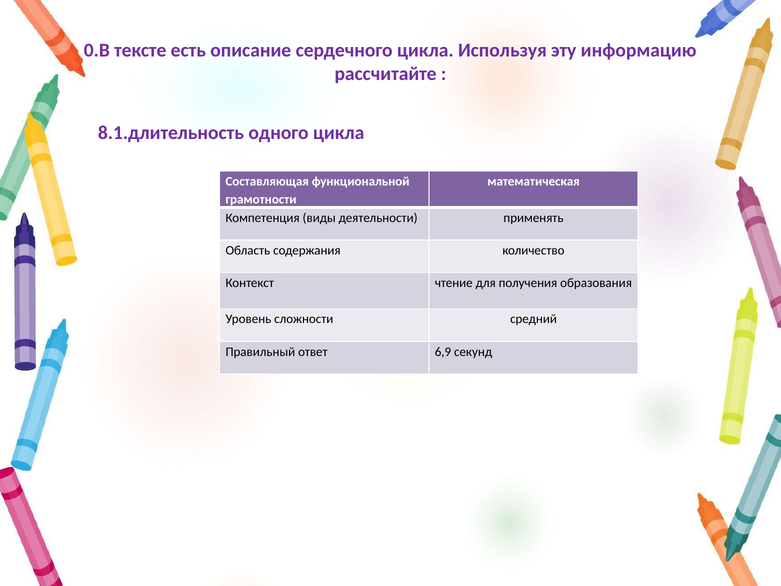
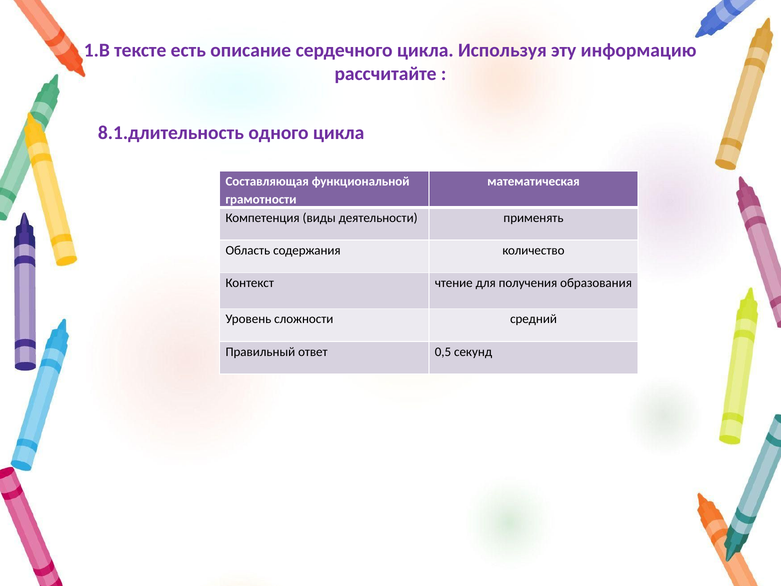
0.В: 0.В -> 1.В
6,9: 6,9 -> 0,5
